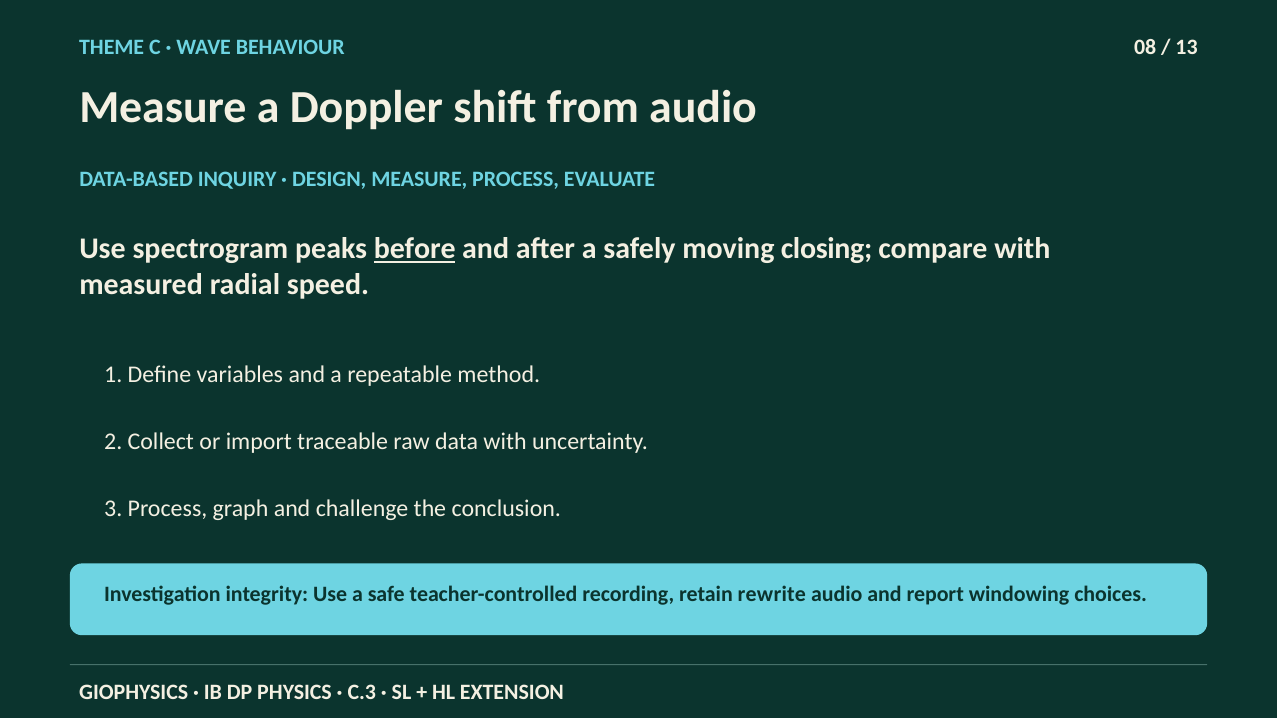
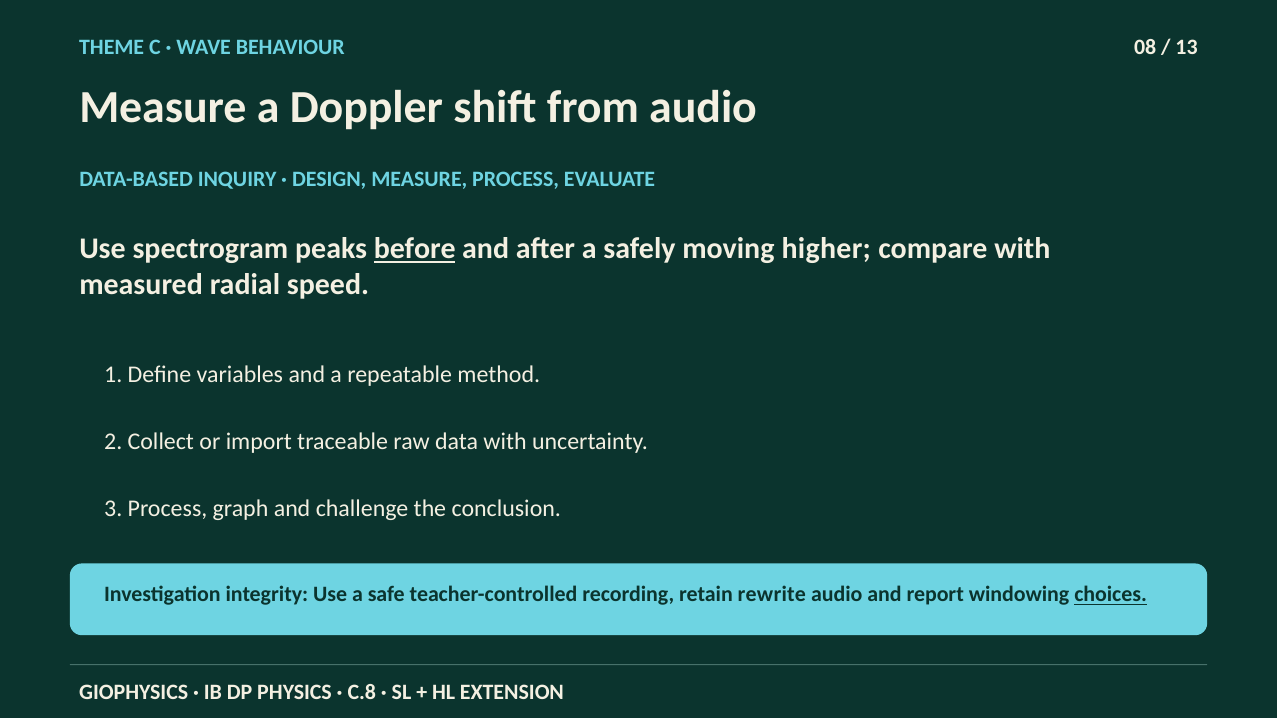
closing: closing -> higher
choices underline: none -> present
C.3: C.3 -> C.8
